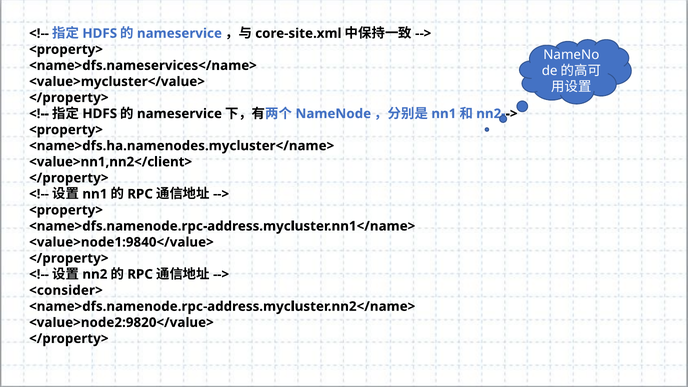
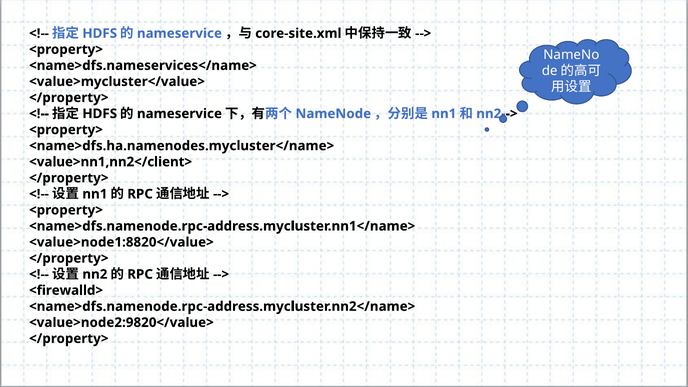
<value>node1:9840</value>: <value>node1:9840</value> -> <value>node1:8820</value>
<consider>: <consider> -> <firewalld>
